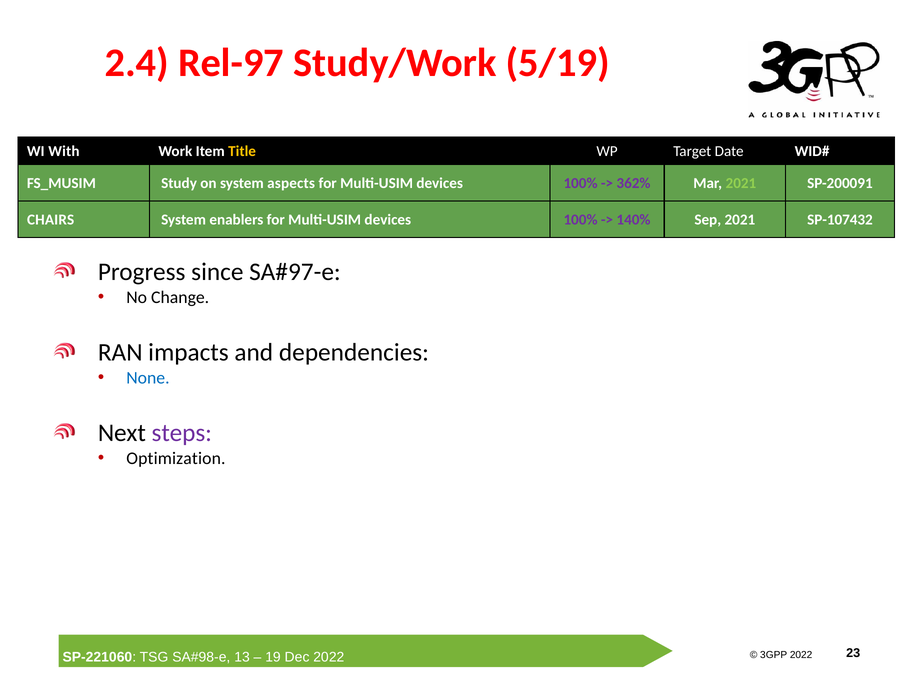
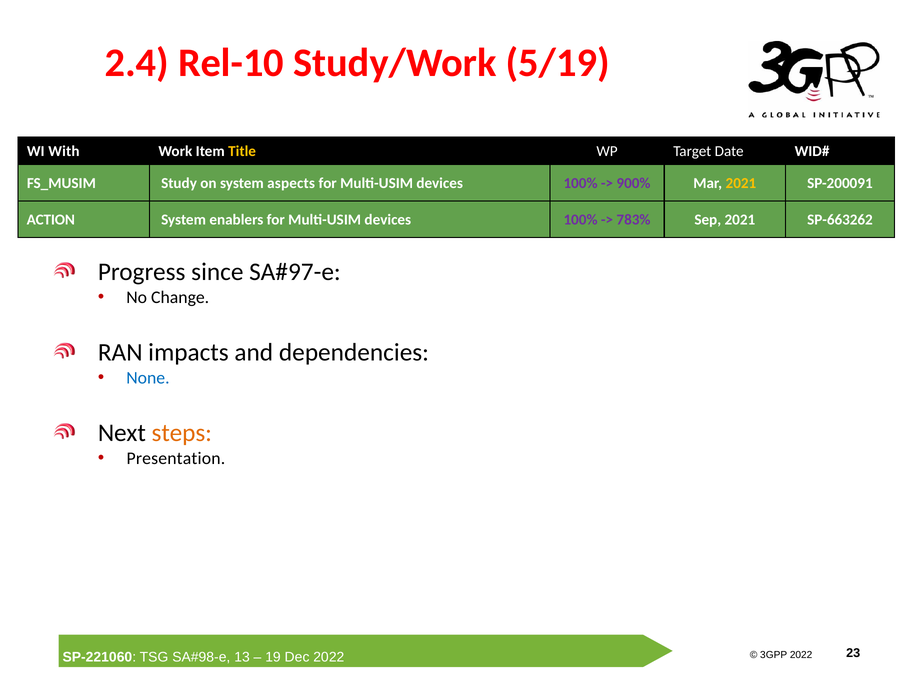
Rel-97: Rel-97 -> Rel-10
362%: 362% -> 900%
2021 at (741, 183) colour: light green -> yellow
CHAIRS: CHAIRS -> ACTION
140%: 140% -> 783%
SP-107432: SP-107432 -> SP-663262
steps colour: purple -> orange
Optimization: Optimization -> Presentation
